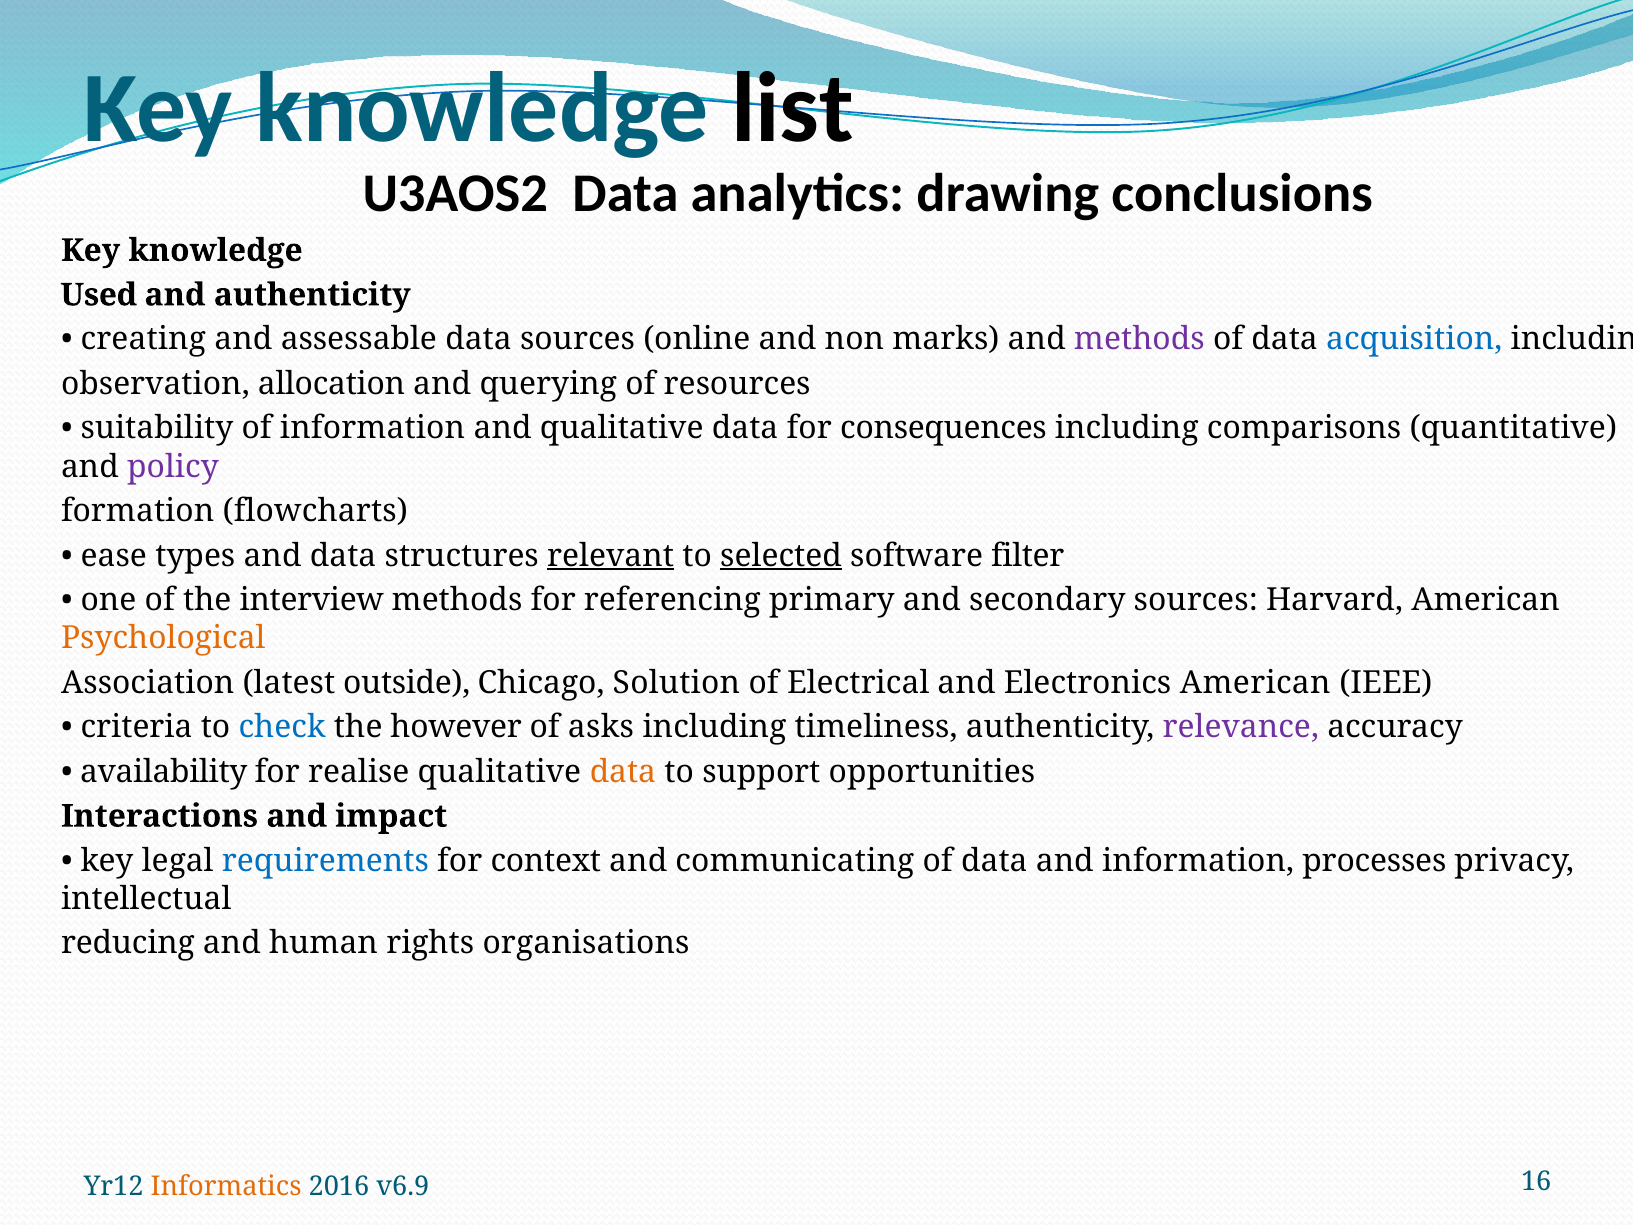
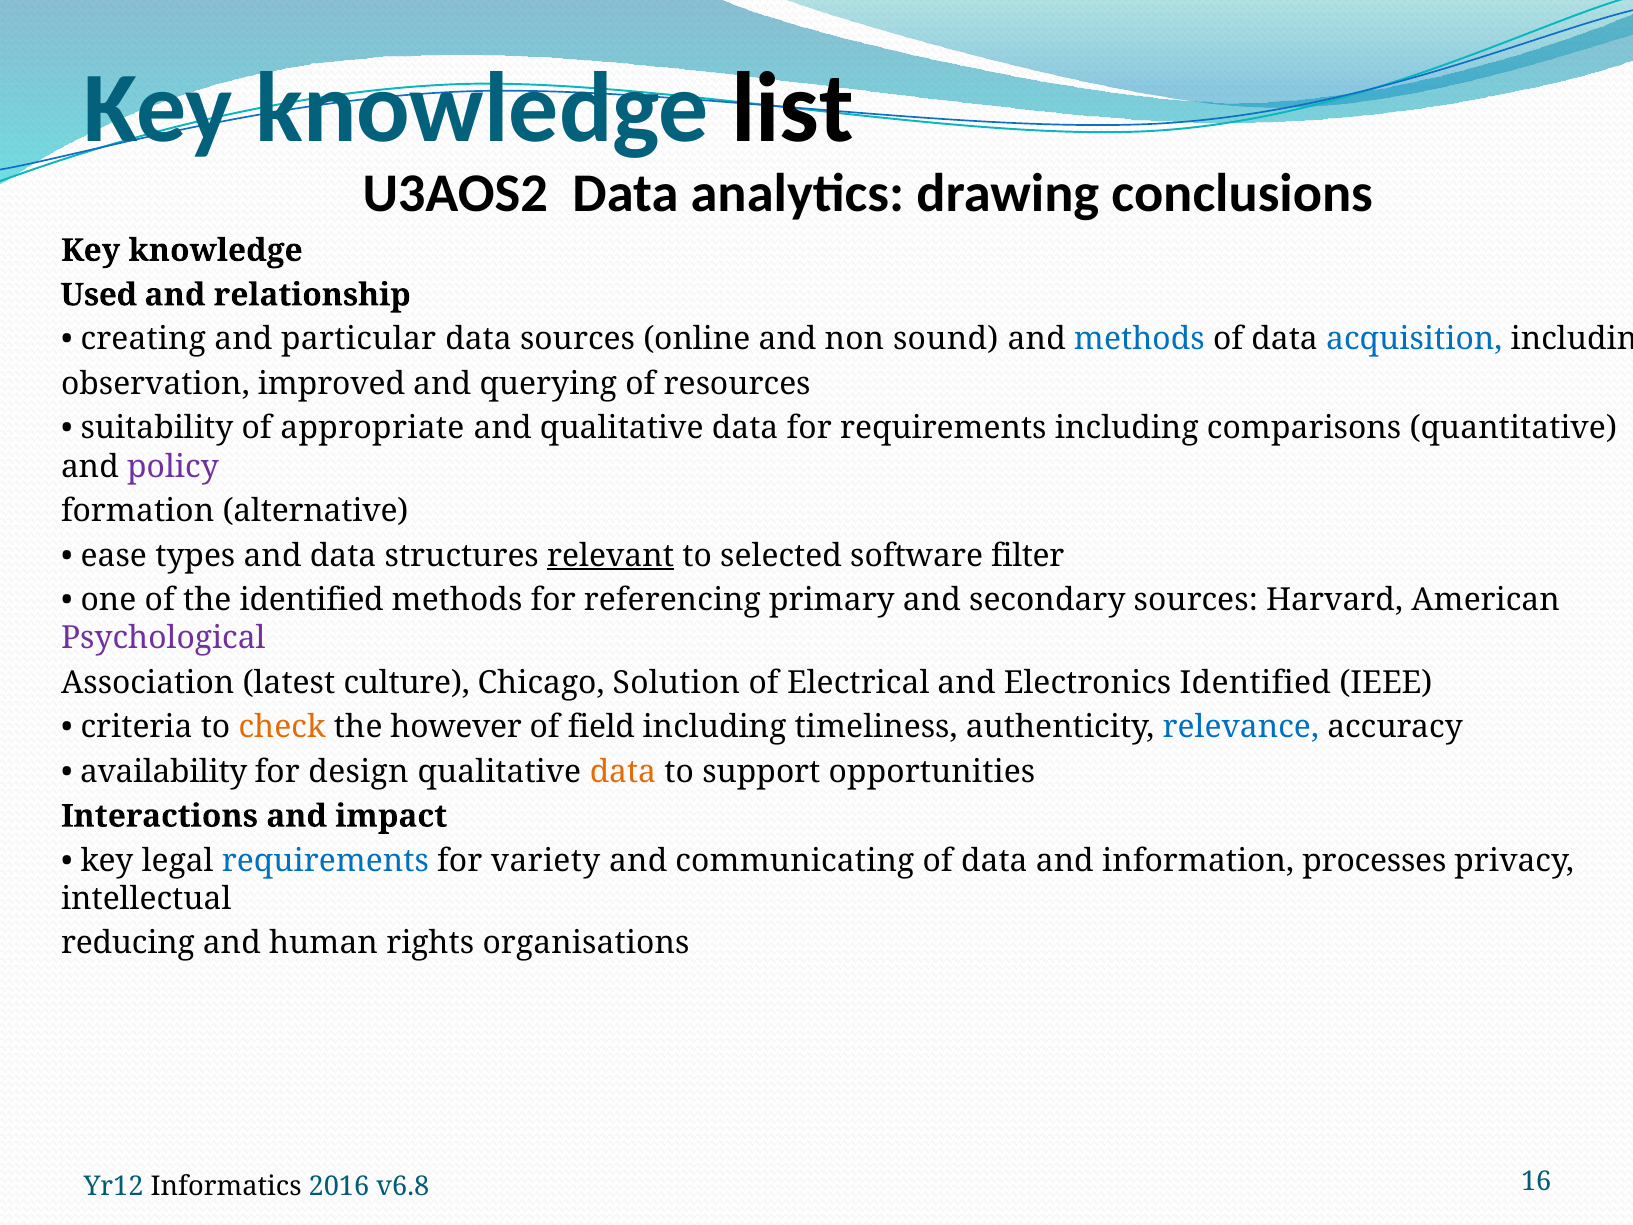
and authenticity: authenticity -> relationship
assessable: assessable -> particular
marks: marks -> sound
methods at (1139, 339) colour: purple -> blue
allocation: allocation -> improved
of information: information -> appropriate
for consequences: consequences -> requirements
flowcharts: flowcharts -> alternative
selected underline: present -> none
the interview: interview -> identified
Psychological colour: orange -> purple
outside: outside -> culture
Electronics American: American -> Identified
check colour: blue -> orange
asks: asks -> field
relevance colour: purple -> blue
realise: realise -> design
context: context -> variety
Informatics colour: orange -> black
v6.9: v6.9 -> v6.8
